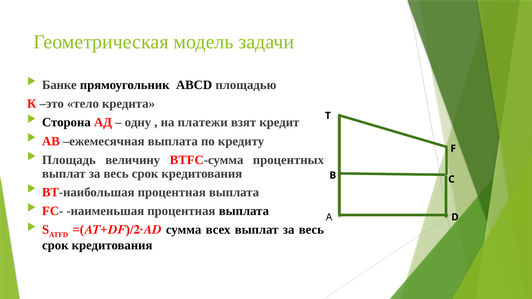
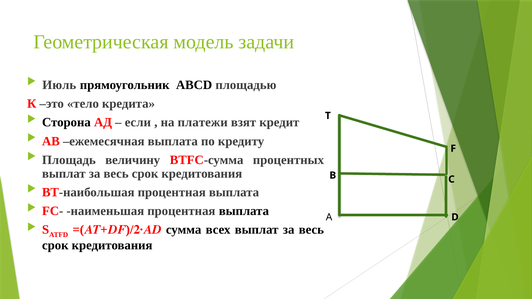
Банке: Банке -> Июль
одну: одну -> если
